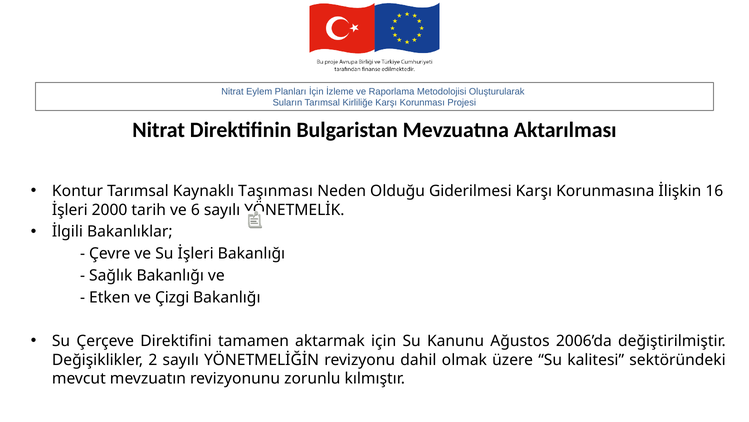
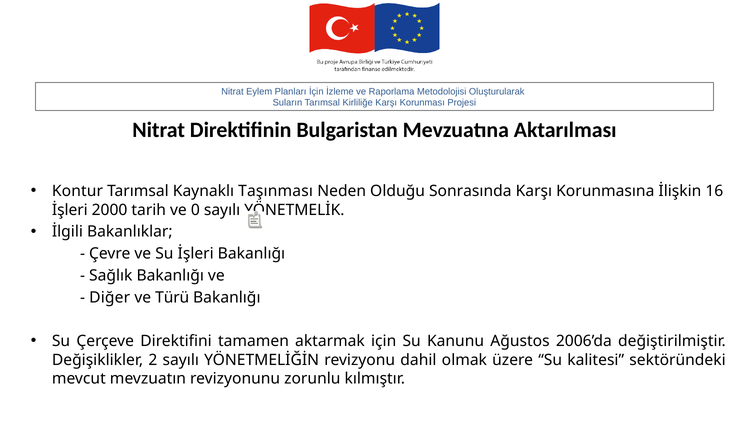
Giderilmesi: Giderilmesi -> Sonrasında
6: 6 -> 0
Etken: Etken -> Diğer
Çizgi: Çizgi -> Türü
